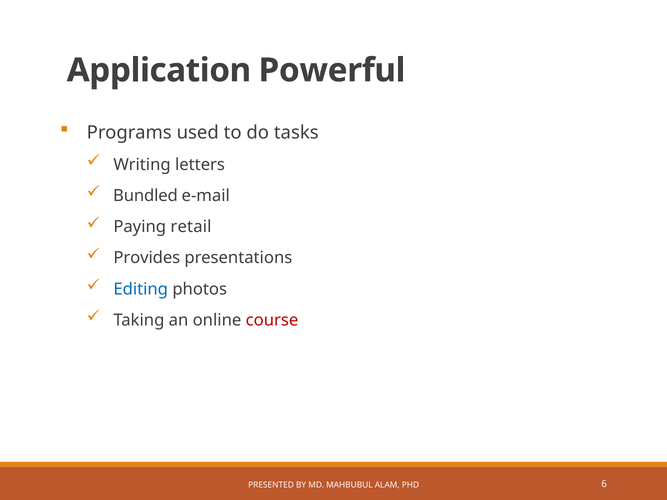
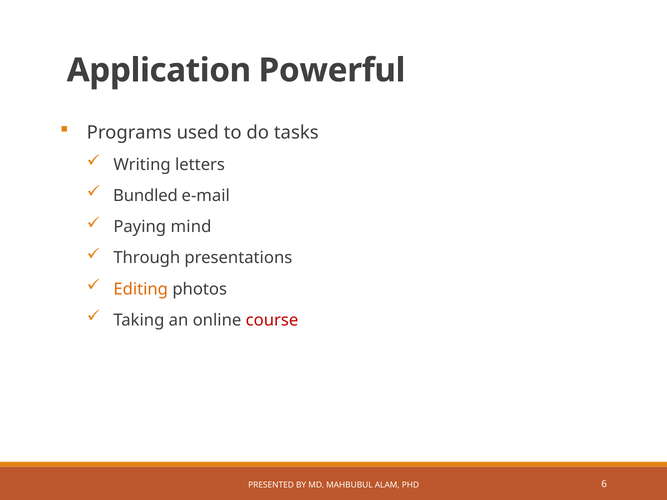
retail: retail -> mind
Provides: Provides -> Through
Editing colour: blue -> orange
